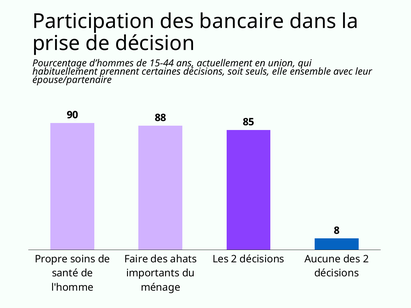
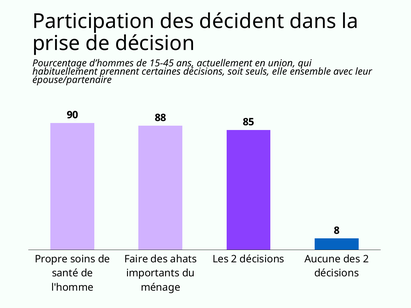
bancaire: bancaire -> décident
15-44: 15-44 -> 15-45
